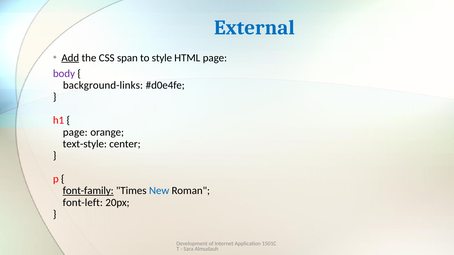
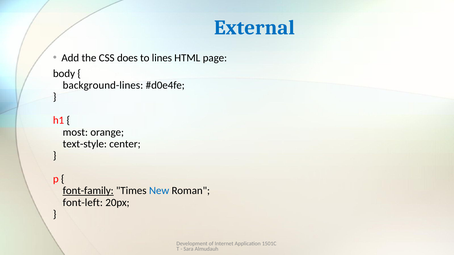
Add underline: present -> none
span: span -> does
style: style -> lines
body colour: purple -> black
background-links: background-links -> background-lines
page at (75, 132): page -> most
